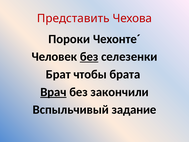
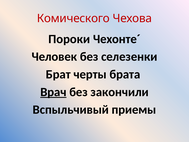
Представить: Представить -> Комического
без at (89, 57) underline: present -> none
чтобы: чтобы -> черты
задание: задание -> приемы
